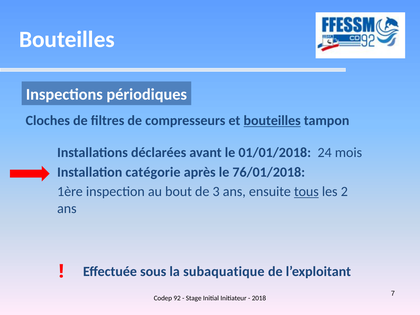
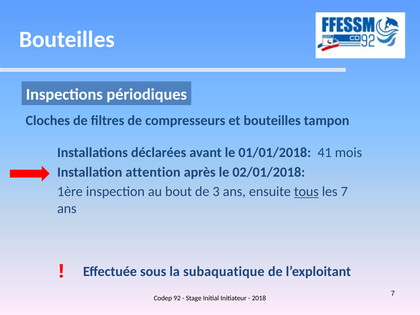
bouteilles at (272, 121) underline: present -> none
24: 24 -> 41
catégorie: catégorie -> attention
76/01/2018: 76/01/2018 -> 02/01/2018
les 2: 2 -> 7
